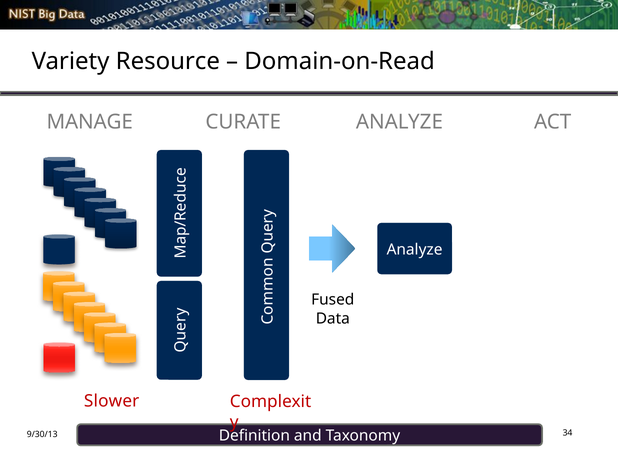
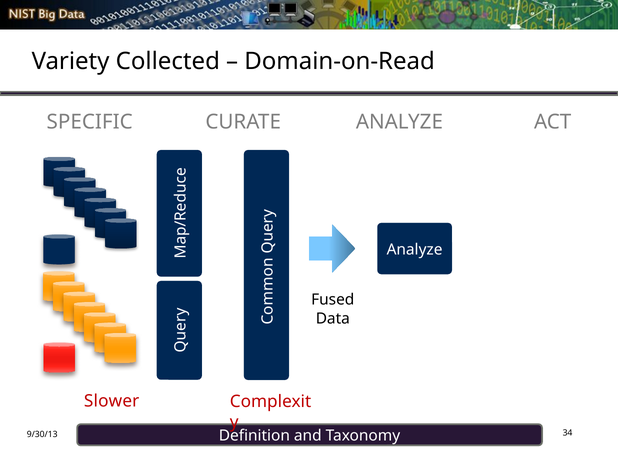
Resource: Resource -> Collected
MANAGE: MANAGE -> SPECIFIC
